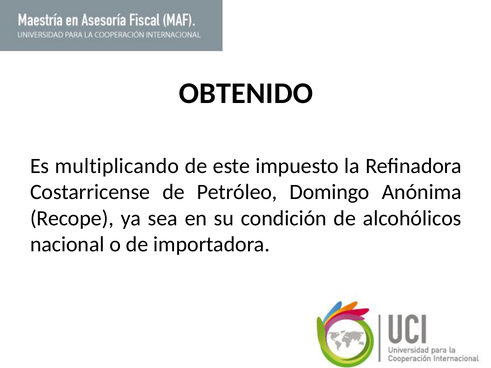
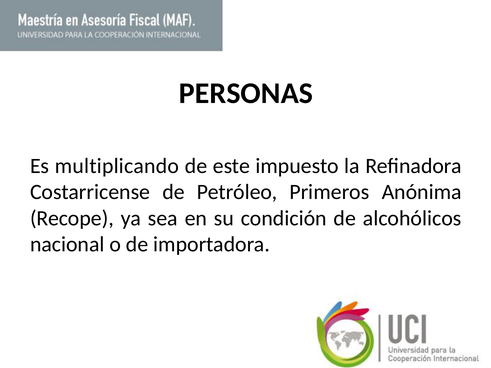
OBTENIDO: OBTENIDO -> PERSONAS
Domingo: Domingo -> Primeros
